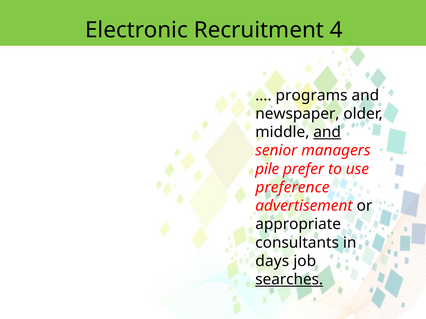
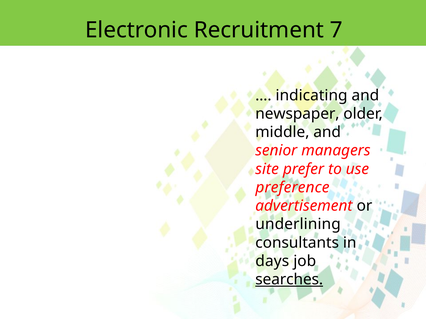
4: 4 -> 7
programs: programs -> indicating
and at (327, 132) underline: present -> none
pile: pile -> site
appropriate: appropriate -> underlining
